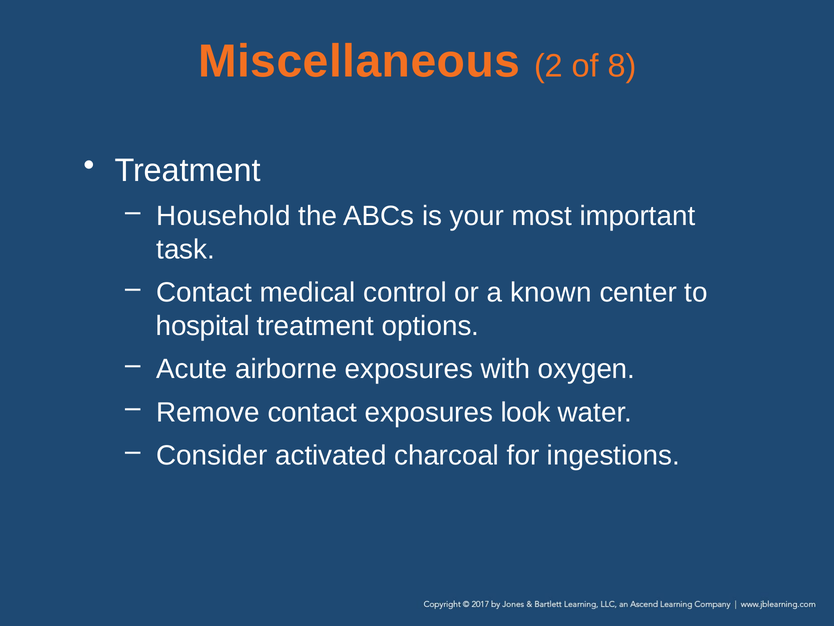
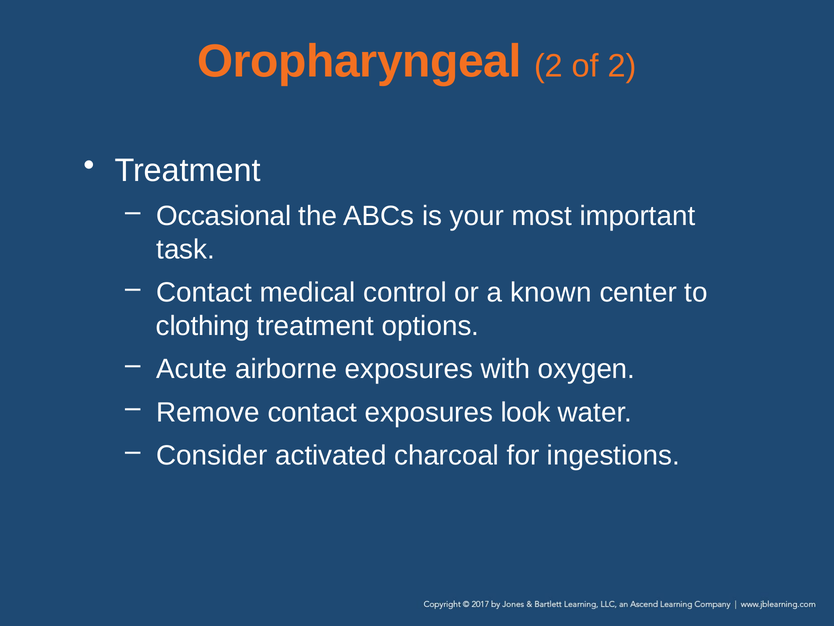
Miscellaneous: Miscellaneous -> Oropharyngeal
of 8: 8 -> 2
Household: Household -> Occasional
hospital: hospital -> clothing
